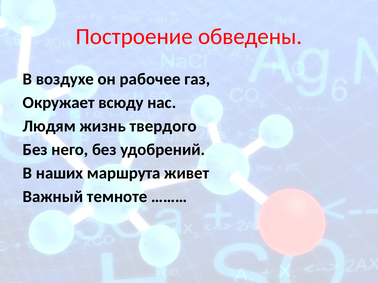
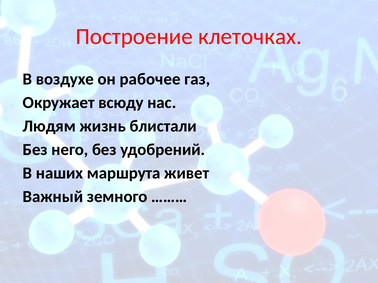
обведены: обведены -> клеточках
твердого: твердого -> блистали
темноте: темноте -> земного
